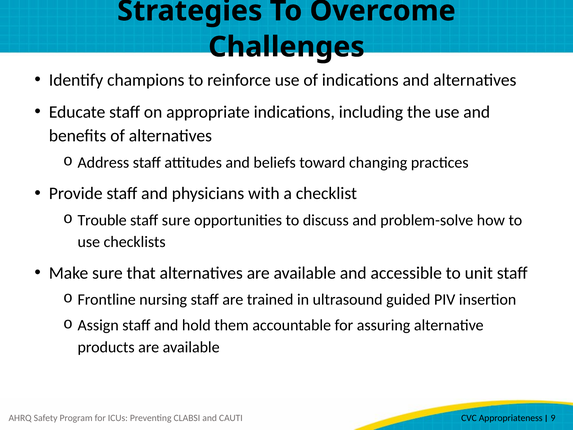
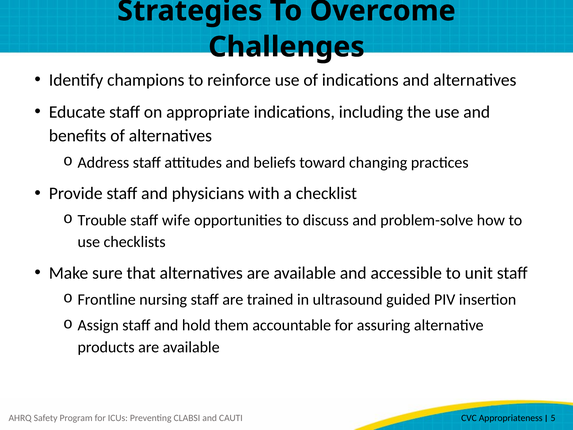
staff sure: sure -> wife
9: 9 -> 5
